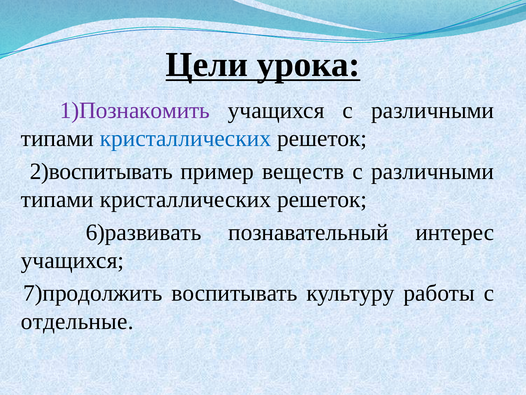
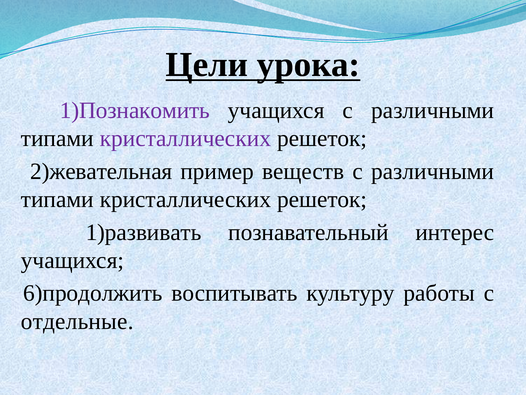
кристаллических at (185, 138) colour: blue -> purple
2)воспитывать: 2)воспитывать -> 2)жевательная
6)развивать: 6)развивать -> 1)развивать
7)продолжить: 7)продолжить -> 6)продолжить
